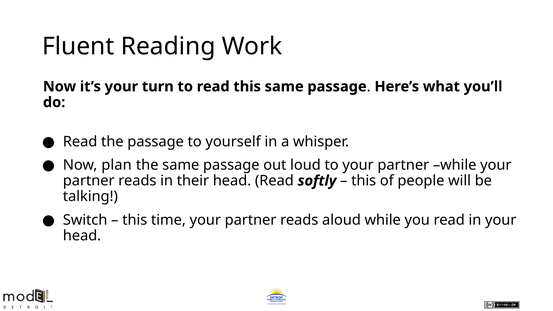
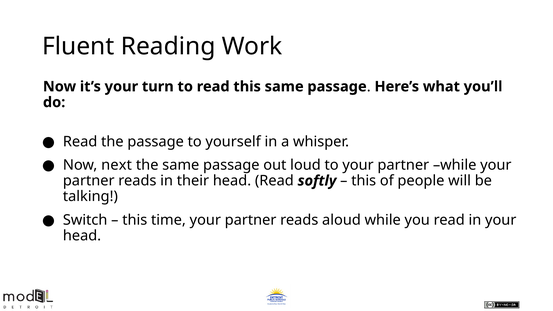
plan: plan -> next
